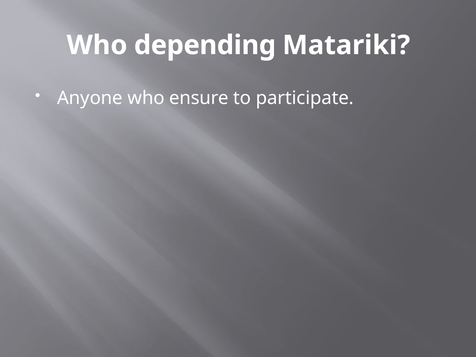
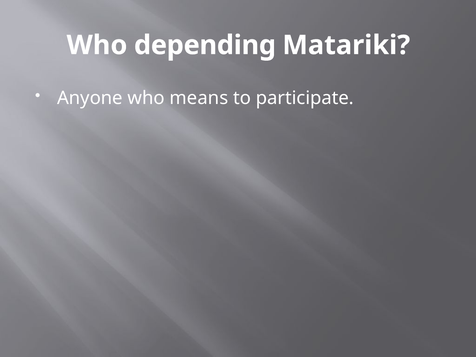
ensure: ensure -> means
